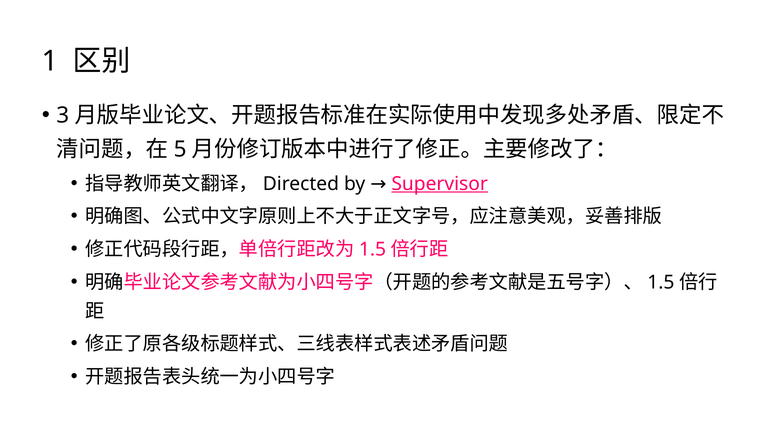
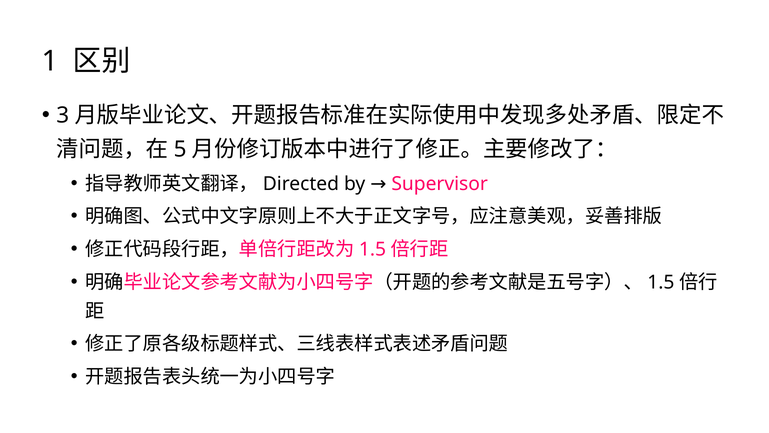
Supervisor underline: present -> none
